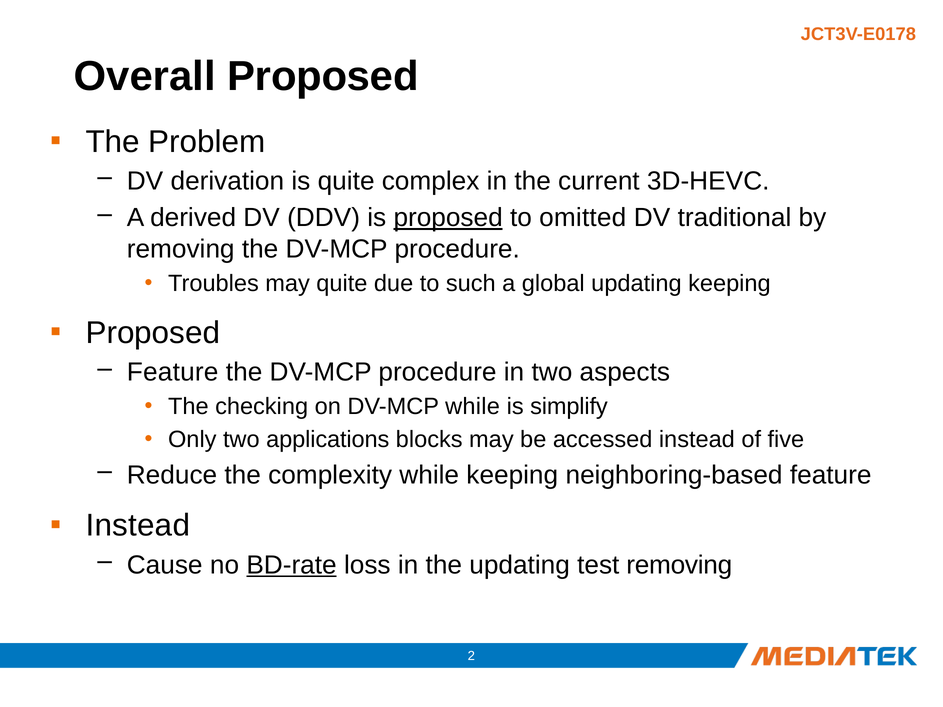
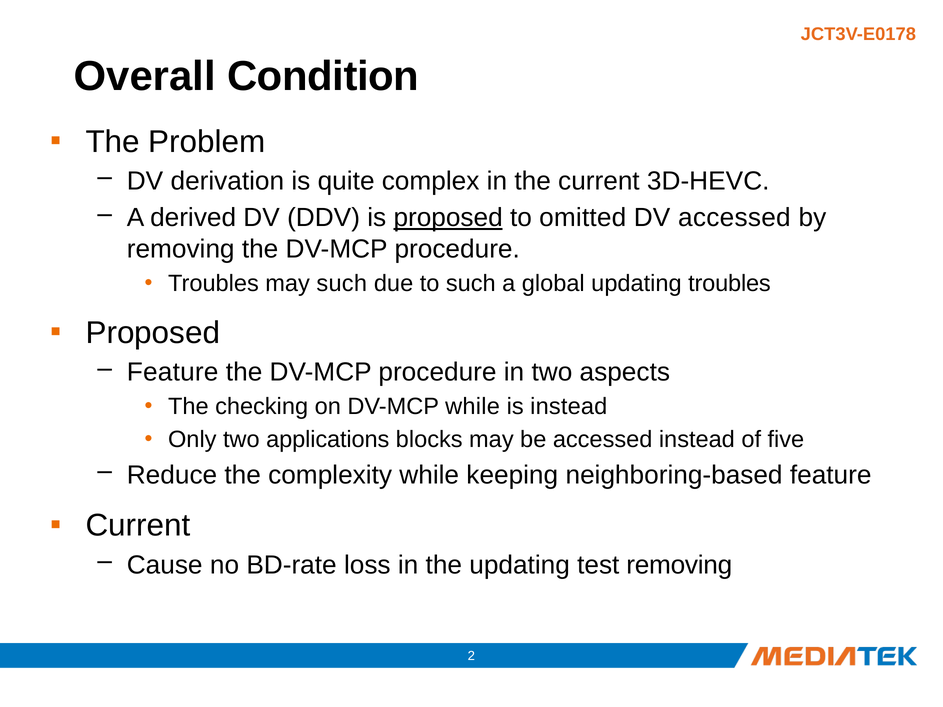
Overall Proposed: Proposed -> Condition
DV traditional: traditional -> accessed
may quite: quite -> such
updating keeping: keeping -> troubles
is simplify: simplify -> instead
Instead at (138, 526): Instead -> Current
BD-rate underline: present -> none
